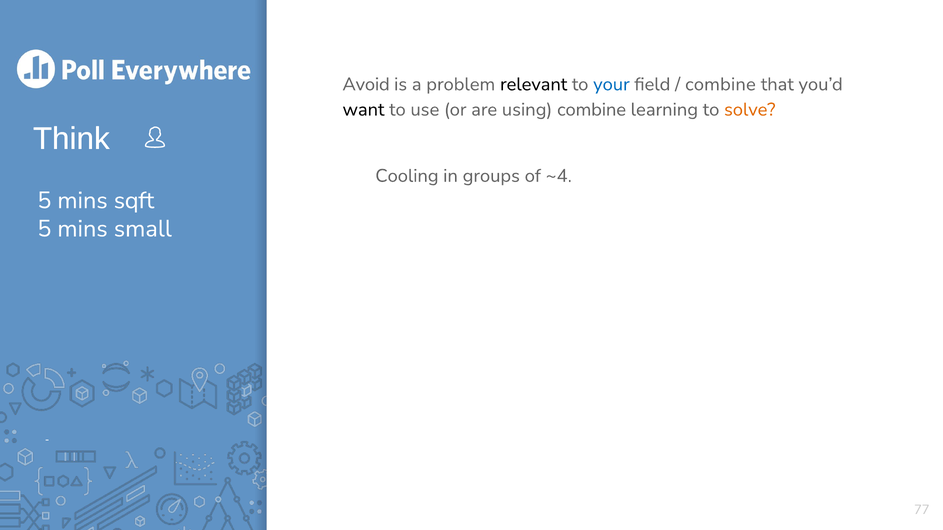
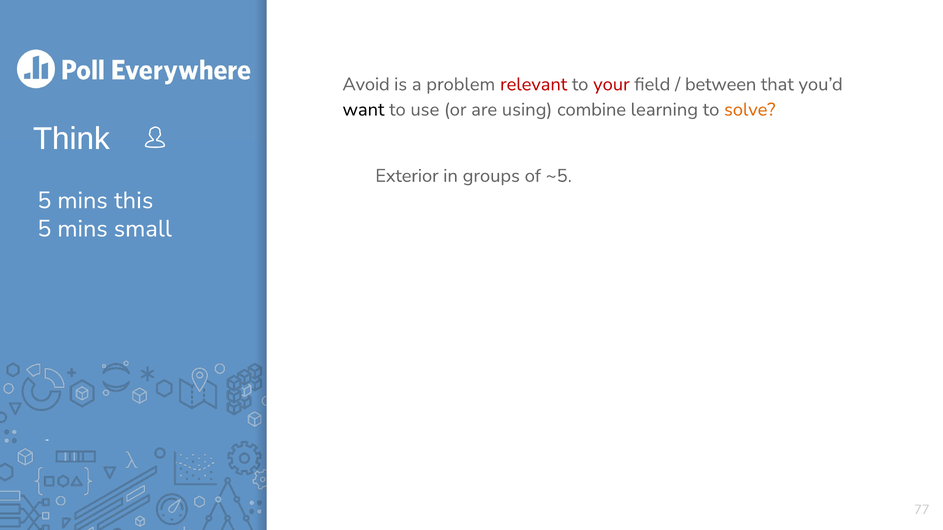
relevant colour: black -> red
your colour: blue -> red
combine at (720, 84): combine -> between
Cooling: Cooling -> Exterior
~4: ~4 -> ~5
sqft: sqft -> this
